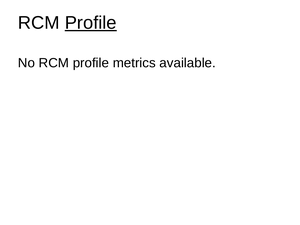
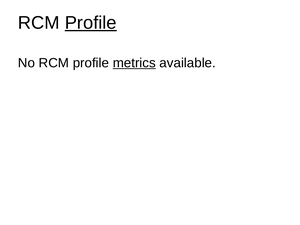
metrics underline: none -> present
